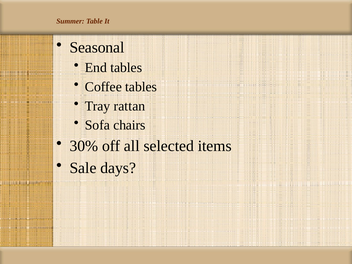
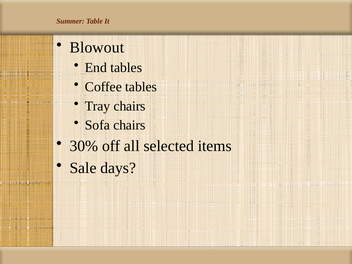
Seasonal: Seasonal -> Blowout
Tray rattan: rattan -> chairs
